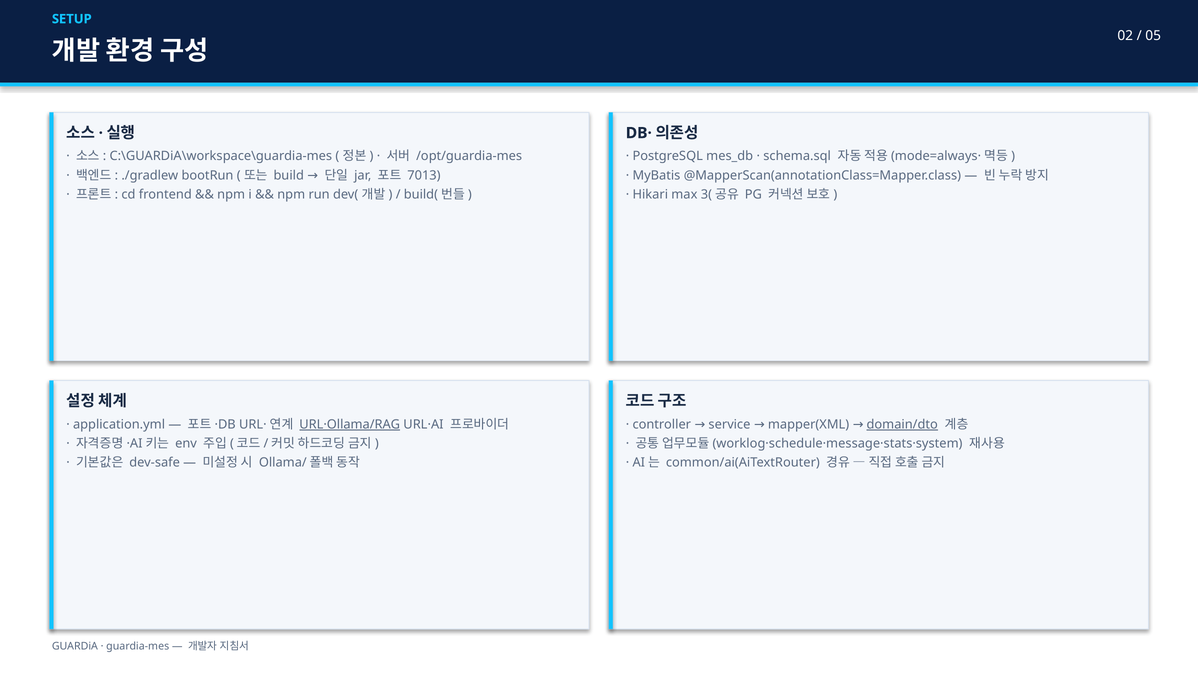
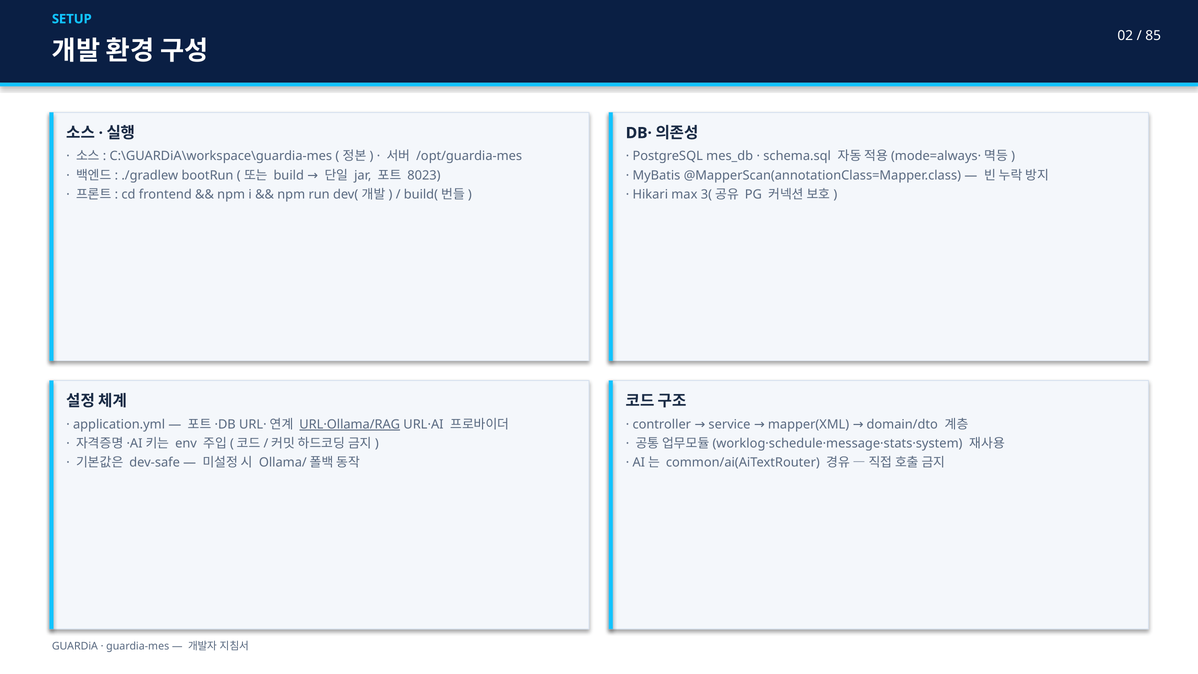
05: 05 -> 85
7013: 7013 -> 8023
domain/dto underline: present -> none
